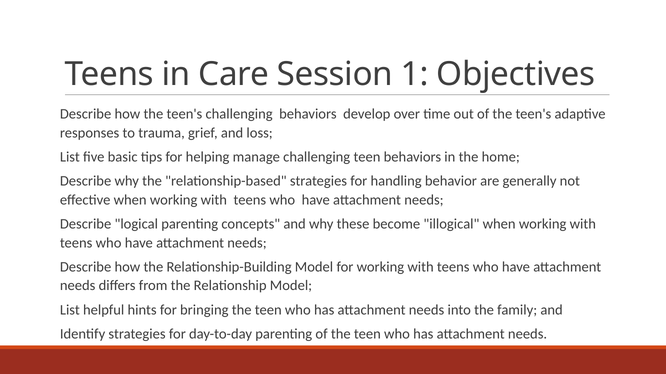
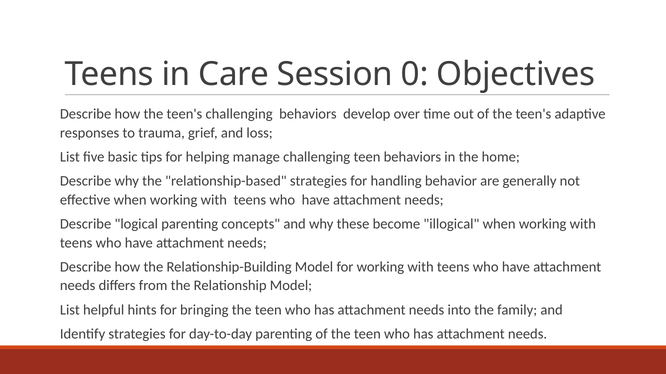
1: 1 -> 0
